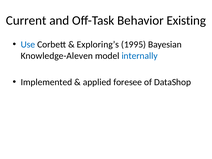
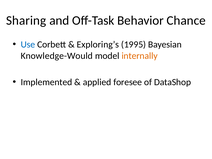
Current: Current -> Sharing
Existing: Existing -> Chance
Knowledge-Aleven: Knowledge-Aleven -> Knowledge-Would
internally colour: blue -> orange
